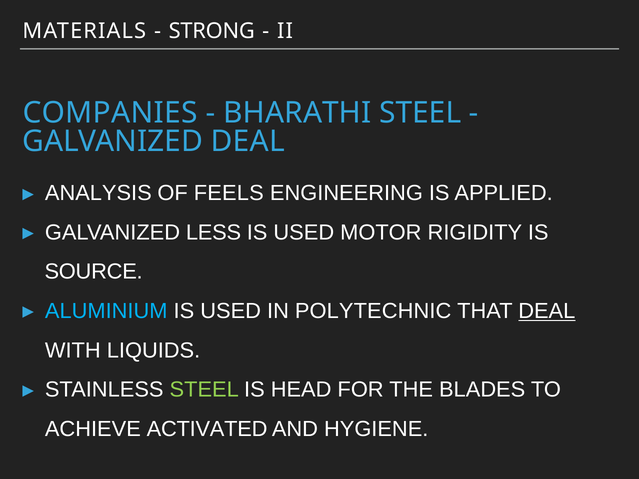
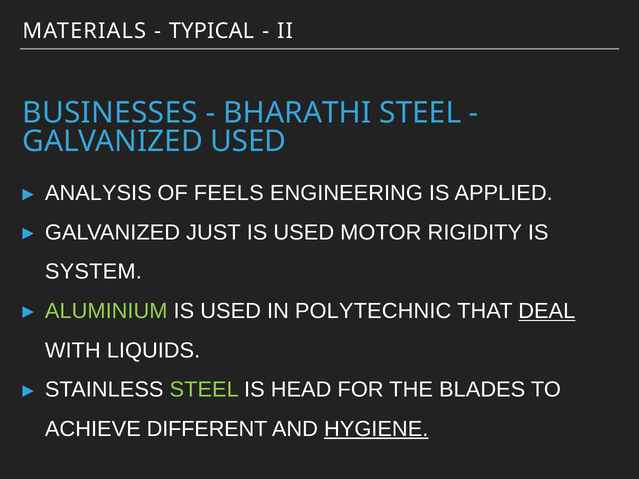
STRONG: STRONG -> TYPICAL
COMPANIES: COMPANIES -> BUSINESSES
GALVANIZED DEAL: DEAL -> USED
LESS: LESS -> JUST
SOURCE: SOURCE -> SYSTEM
ALUMINIUM colour: light blue -> light green
ACTIVATED: ACTIVATED -> DIFFERENT
HYGIENE underline: none -> present
